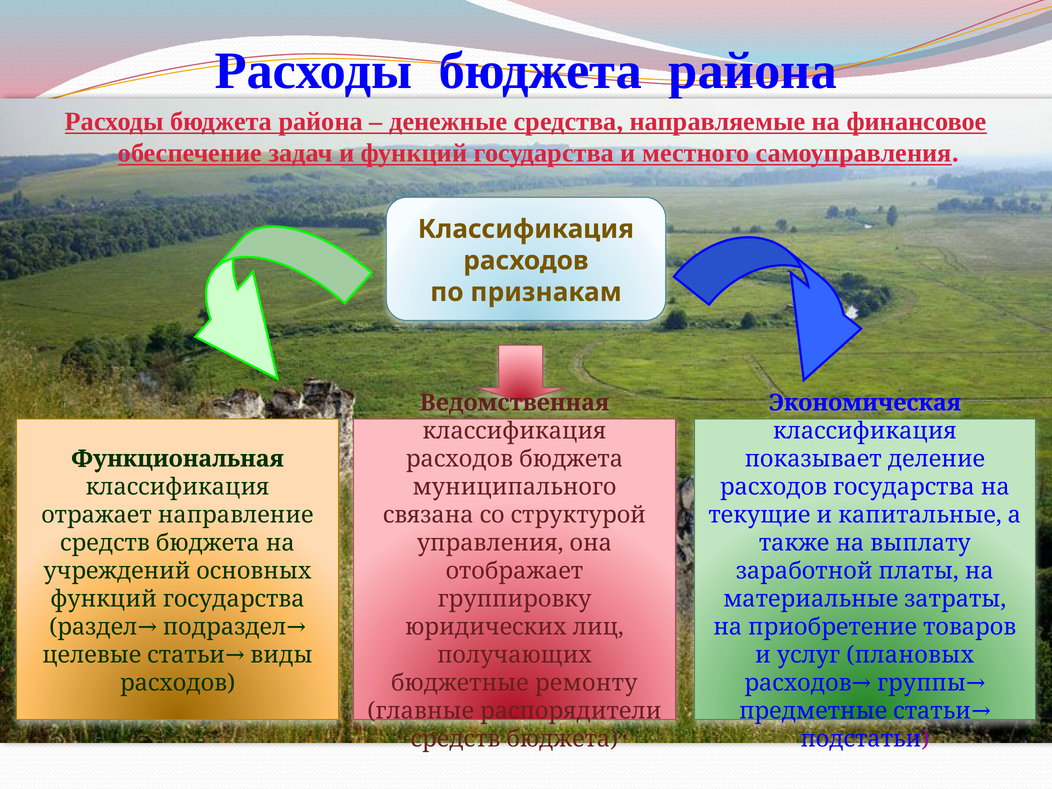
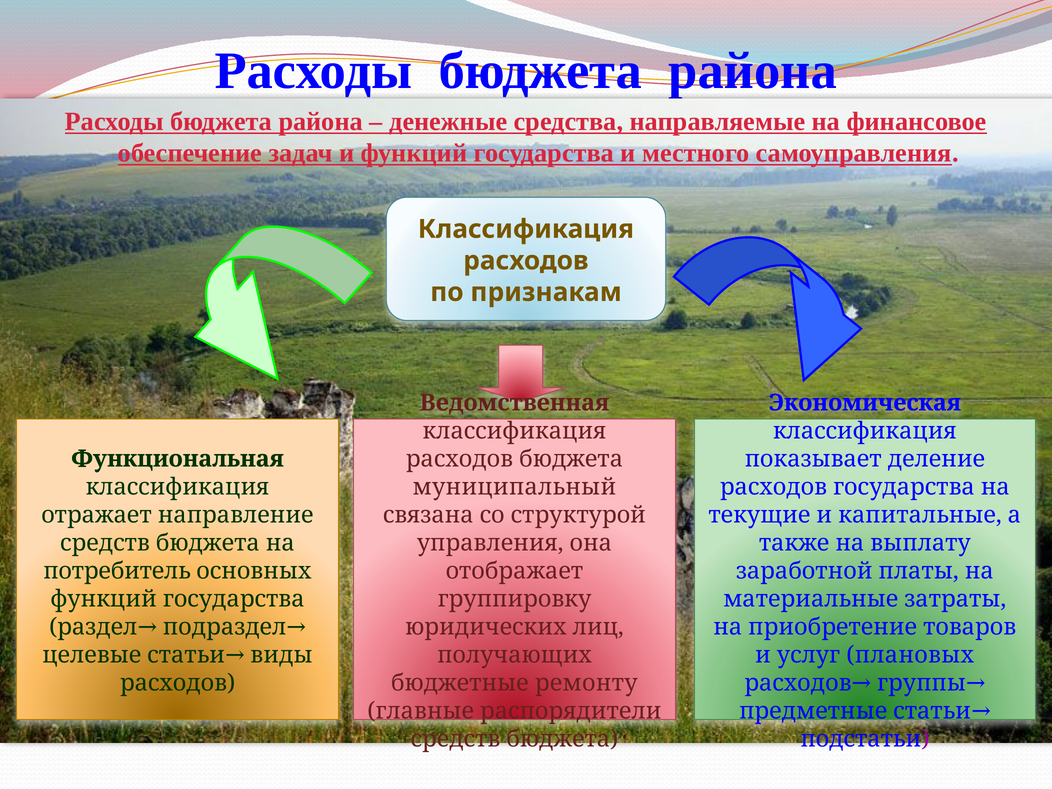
муниципального: муниципального -> муниципальный
учреждений: учреждений -> потребитель
